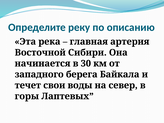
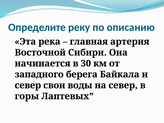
течет at (28, 85): течет -> север
